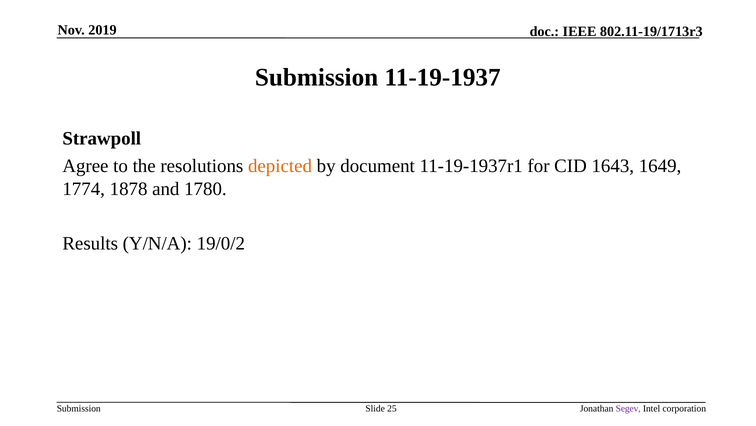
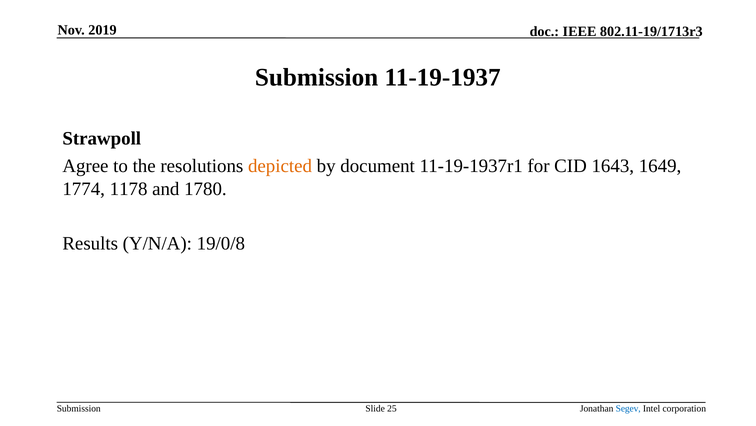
1878: 1878 -> 1178
19/0/2: 19/0/2 -> 19/0/8
Segev colour: purple -> blue
